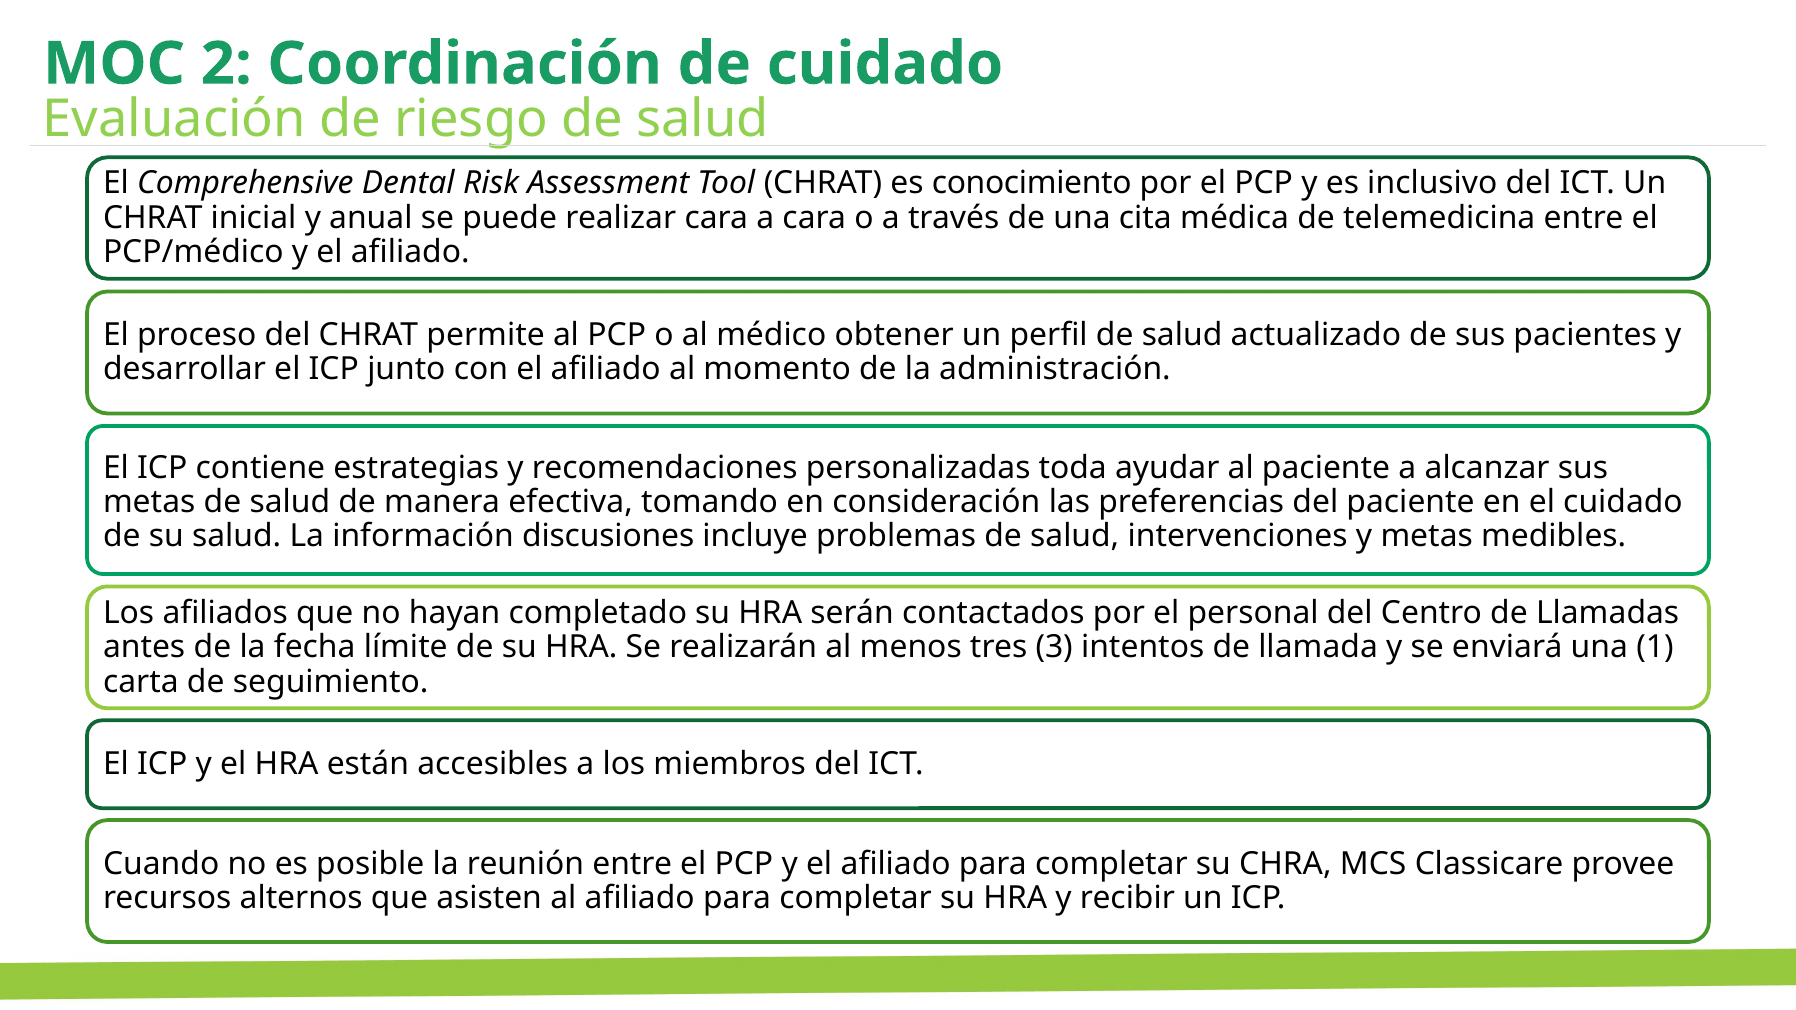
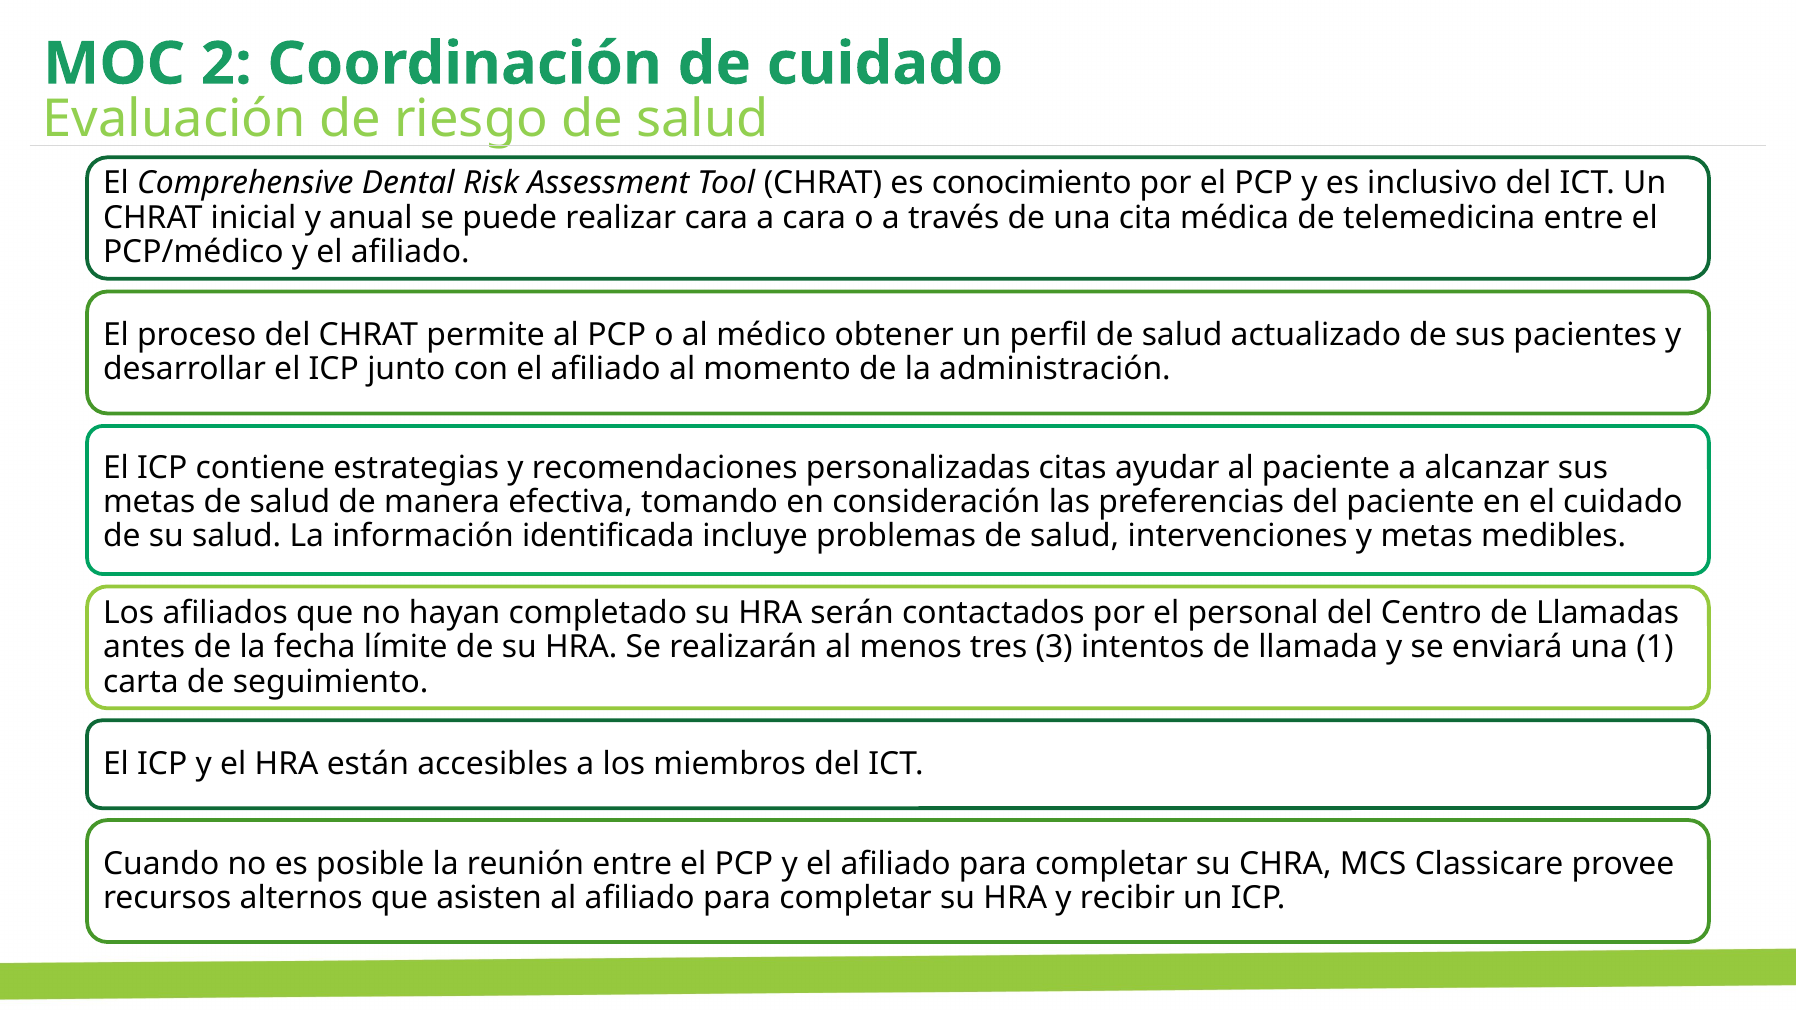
toda: toda -> citas
discusiones: discusiones -> identificada
